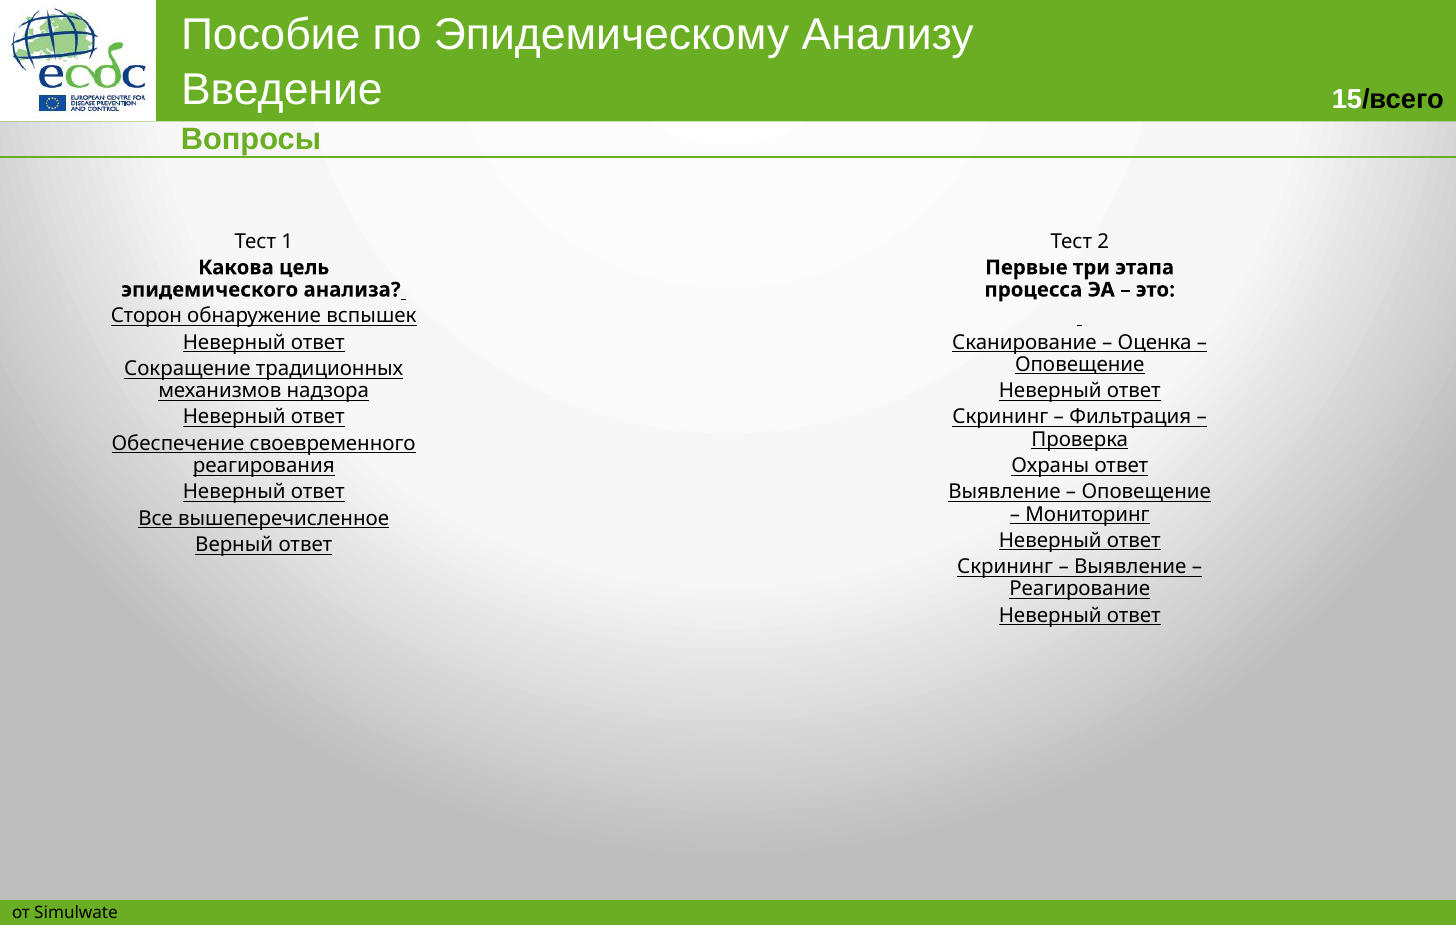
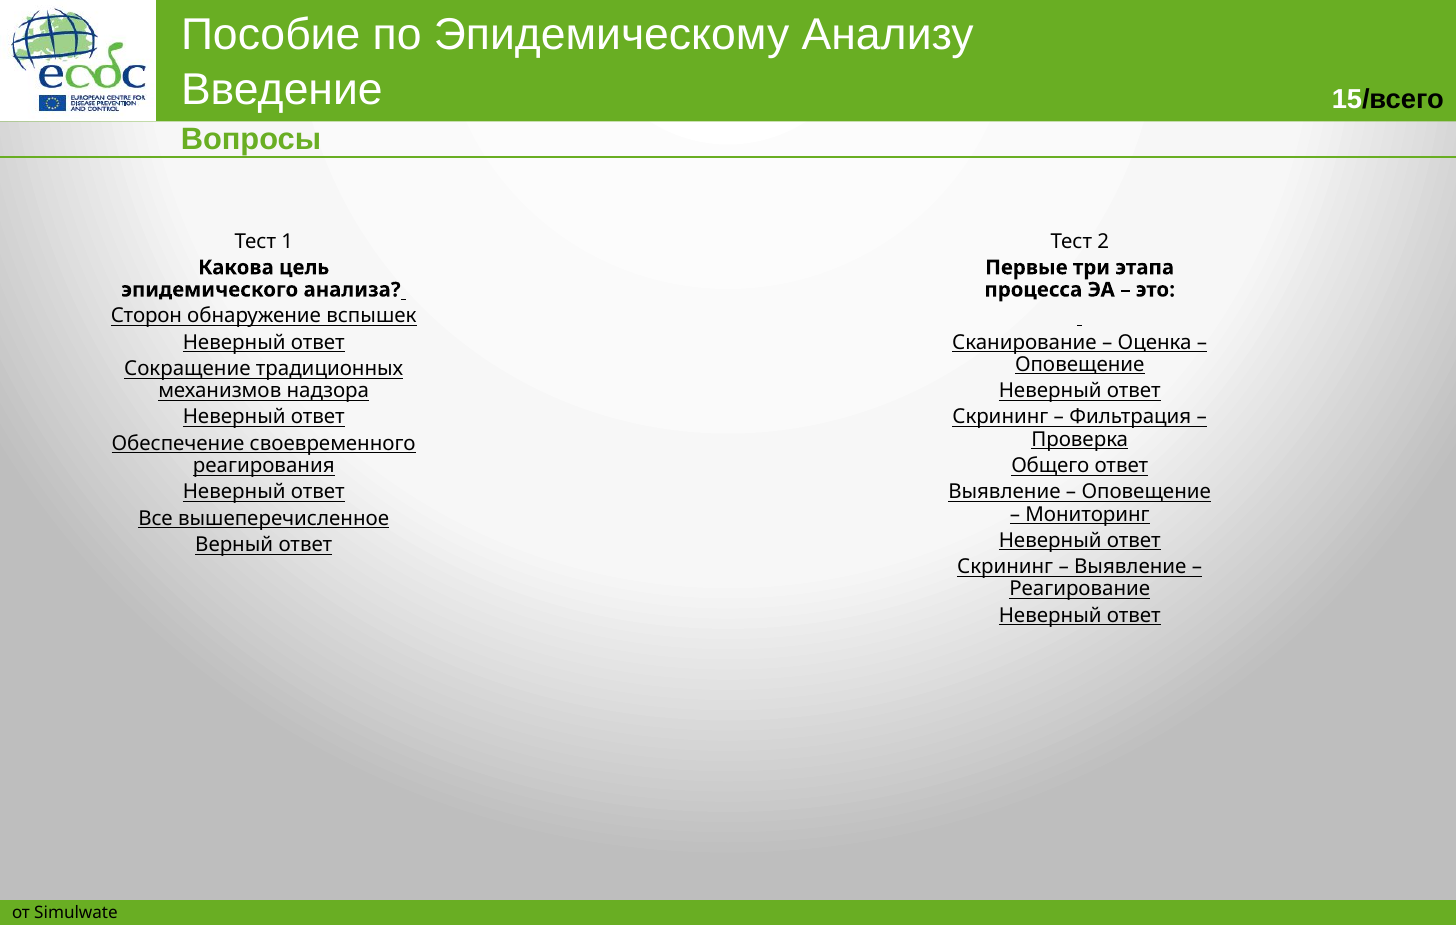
Охраны: Охраны -> Общего
